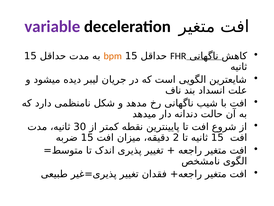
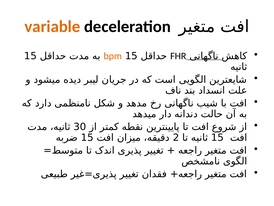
variable colour: purple -> orange
